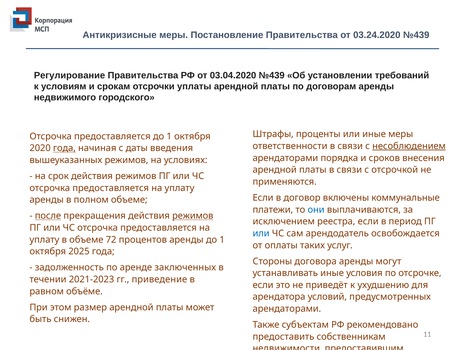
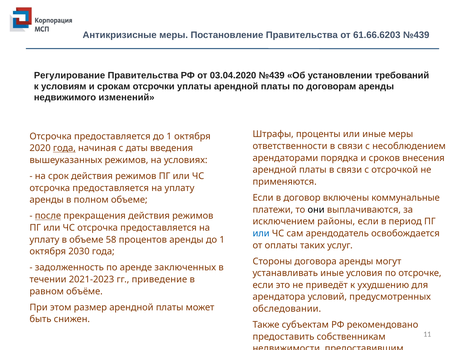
03.24.2020: 03.24.2020 -> 61.66.6203
городского: городского -> изменений
несоблюдением underline: present -> none
они colour: blue -> black
режимов at (193, 216) underline: present -> none
реестра: реестра -> районы
72: 72 -> 58
2025: 2025 -> 2030
арендаторами at (287, 309): арендаторами -> обследовании
